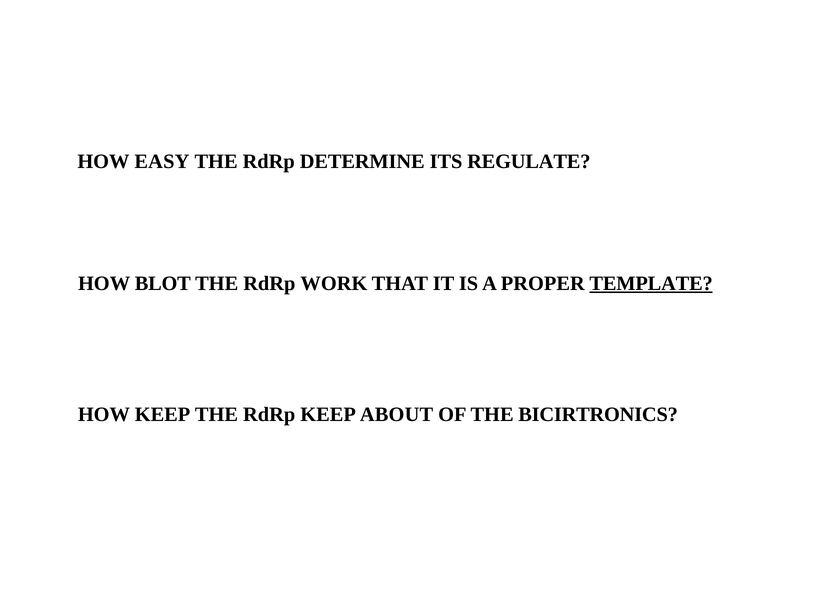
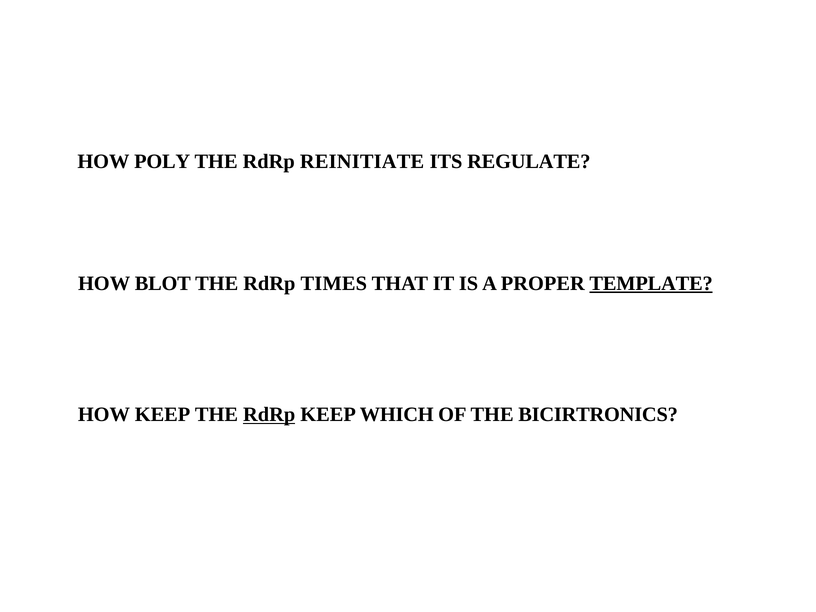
EASY: EASY -> POLY
DETERMINE: DETERMINE -> REINITIATE
WORK: WORK -> TIMES
RdRp at (269, 415) underline: none -> present
ABOUT: ABOUT -> WHICH
